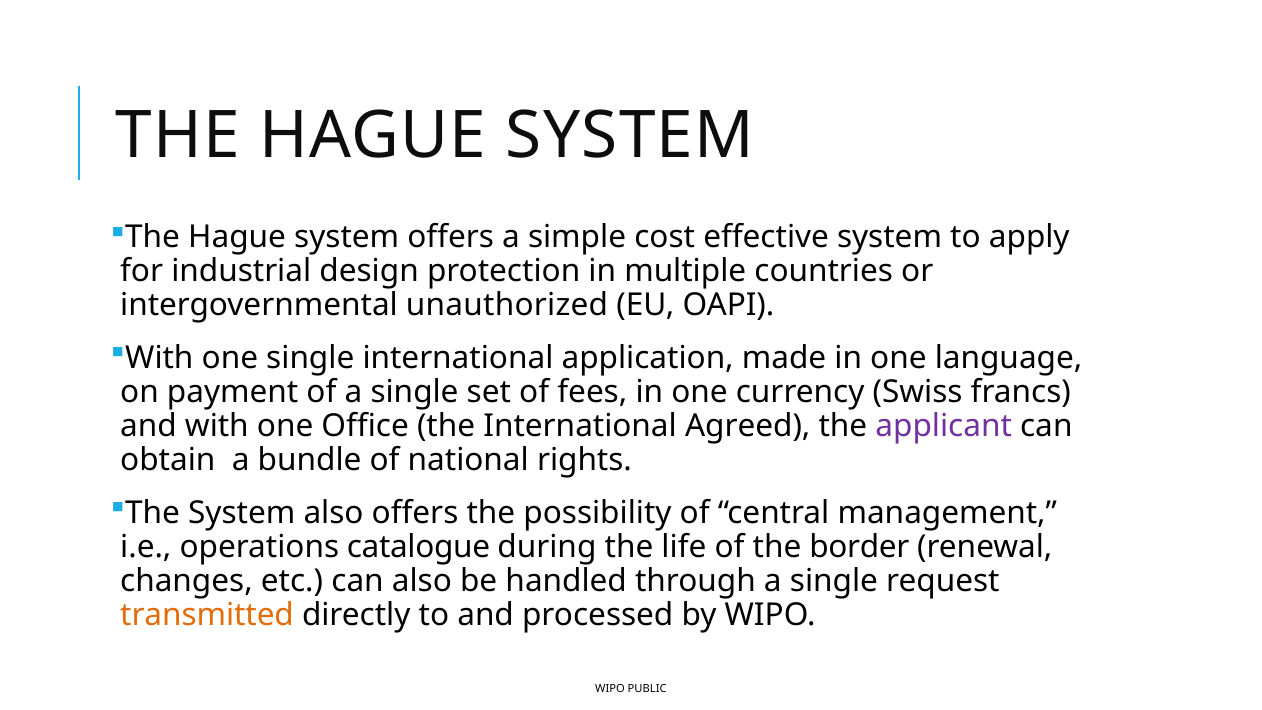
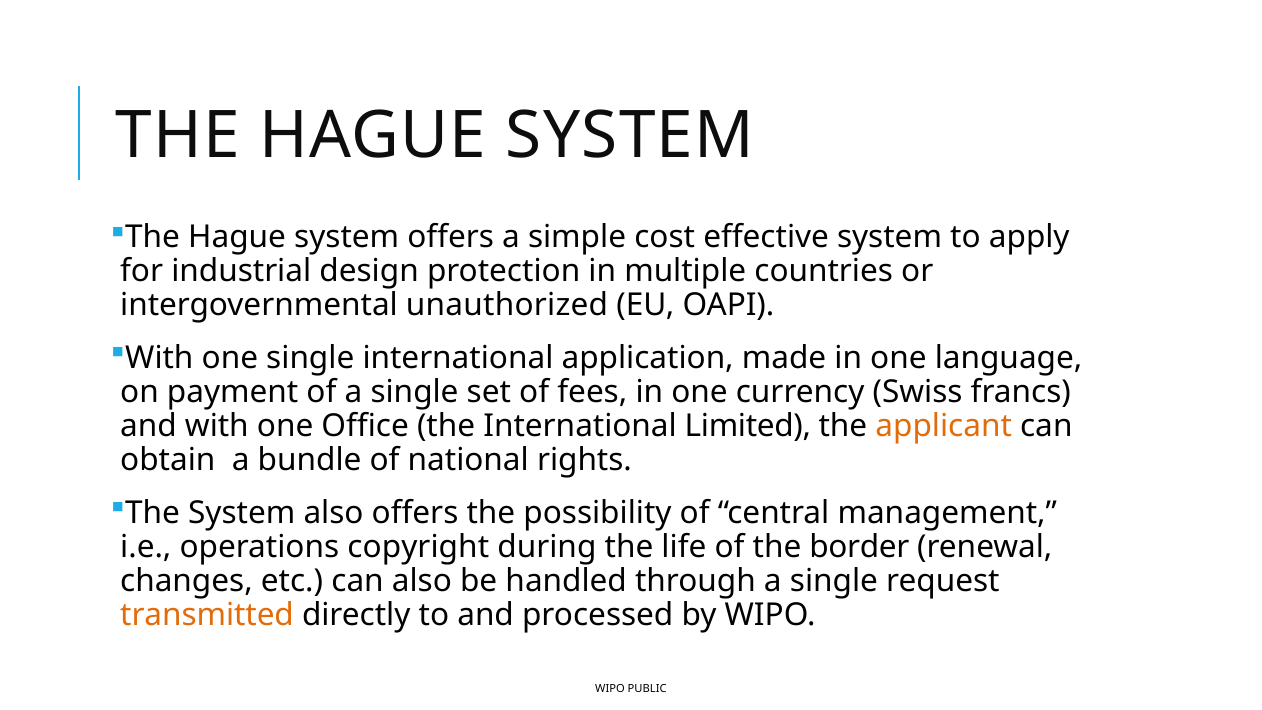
Agreed: Agreed -> Limited
applicant colour: purple -> orange
catalogue: catalogue -> copyright
